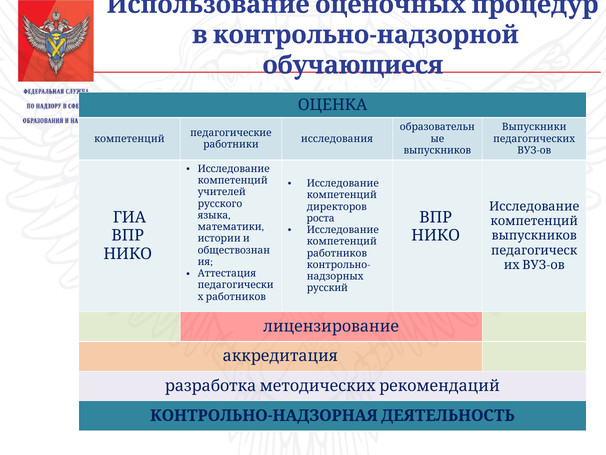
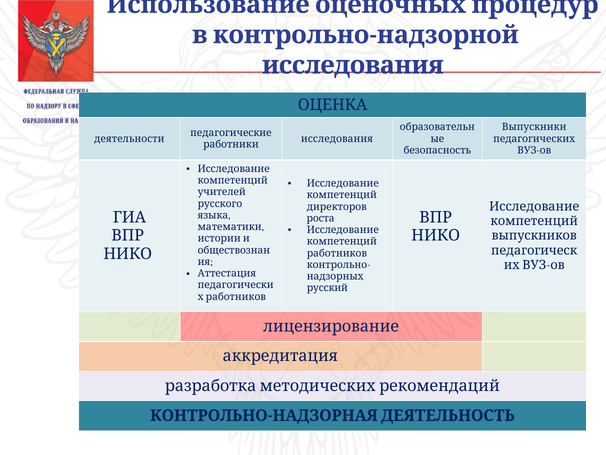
обучающиеся at (353, 65): обучающиеся -> исследования
компетенций at (129, 139): компетенций -> деятельности
выпускников at (437, 150): выпускников -> безопасность
